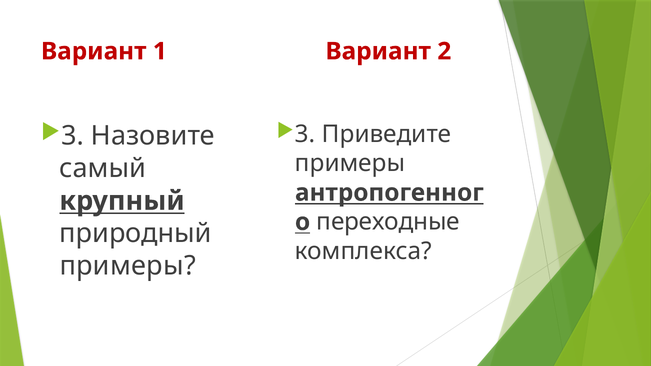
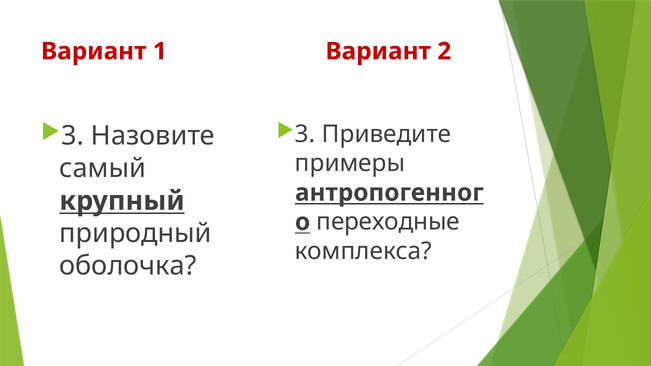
примеры at (128, 266): примеры -> оболочка
